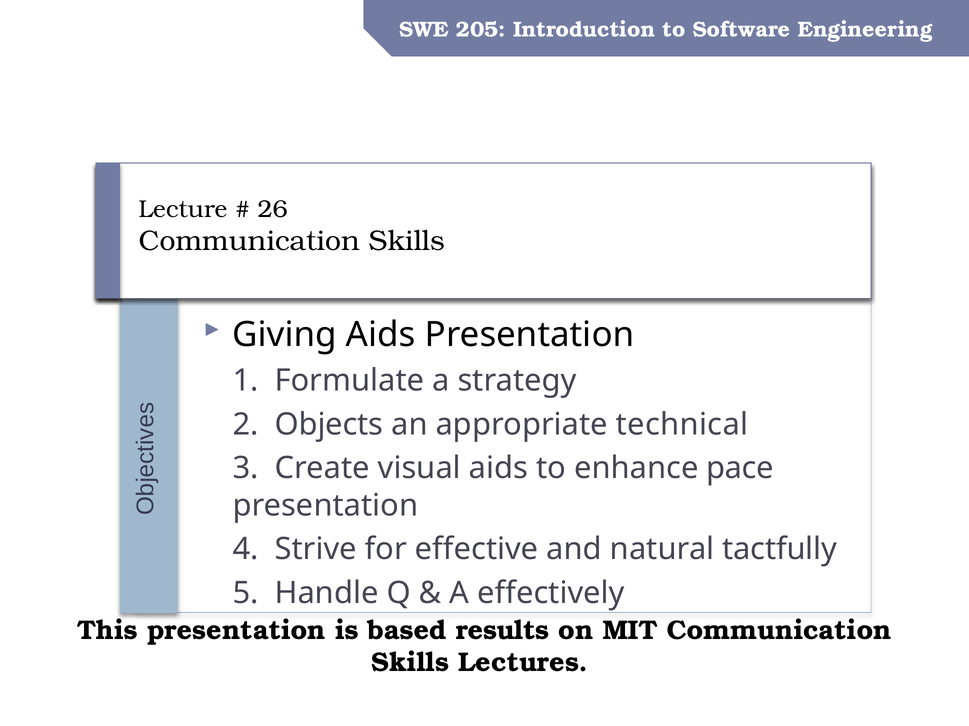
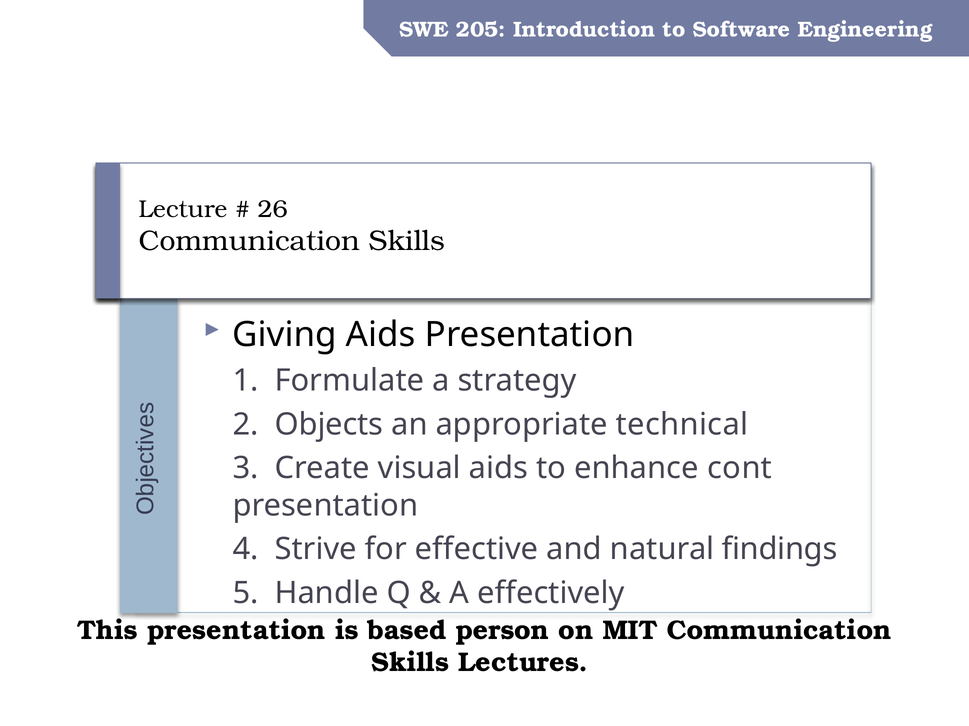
pace: pace -> cont
tactfully: tactfully -> findings
results: results -> person
